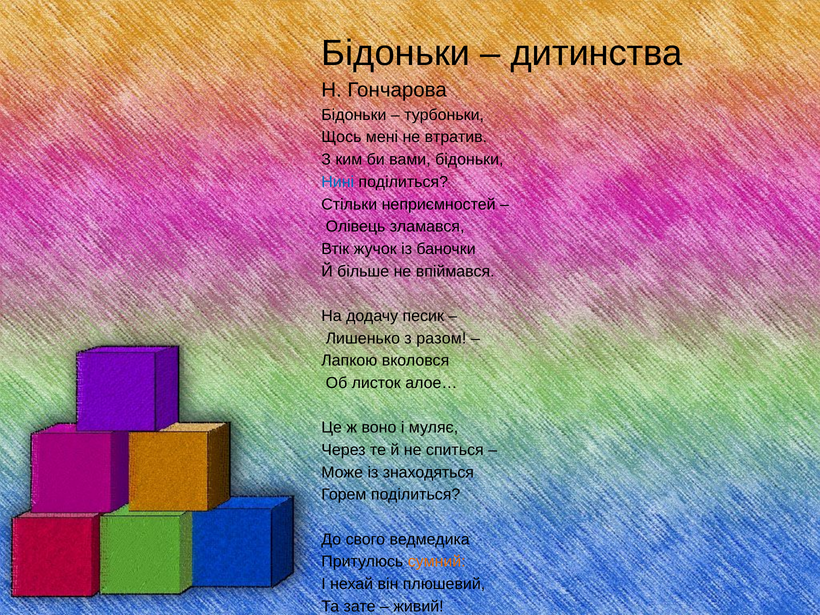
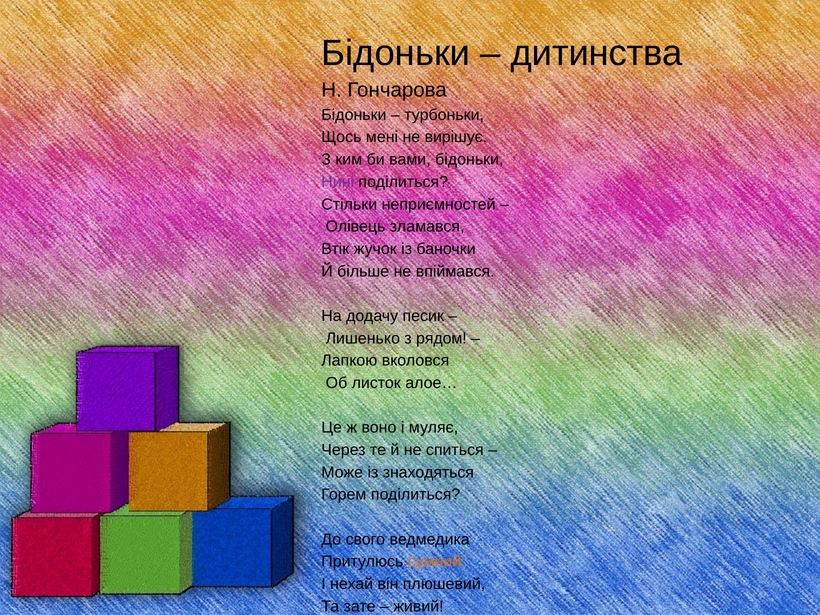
втратив: втратив -> вирішує
Нині colour: blue -> purple
разом: разом -> рядом
